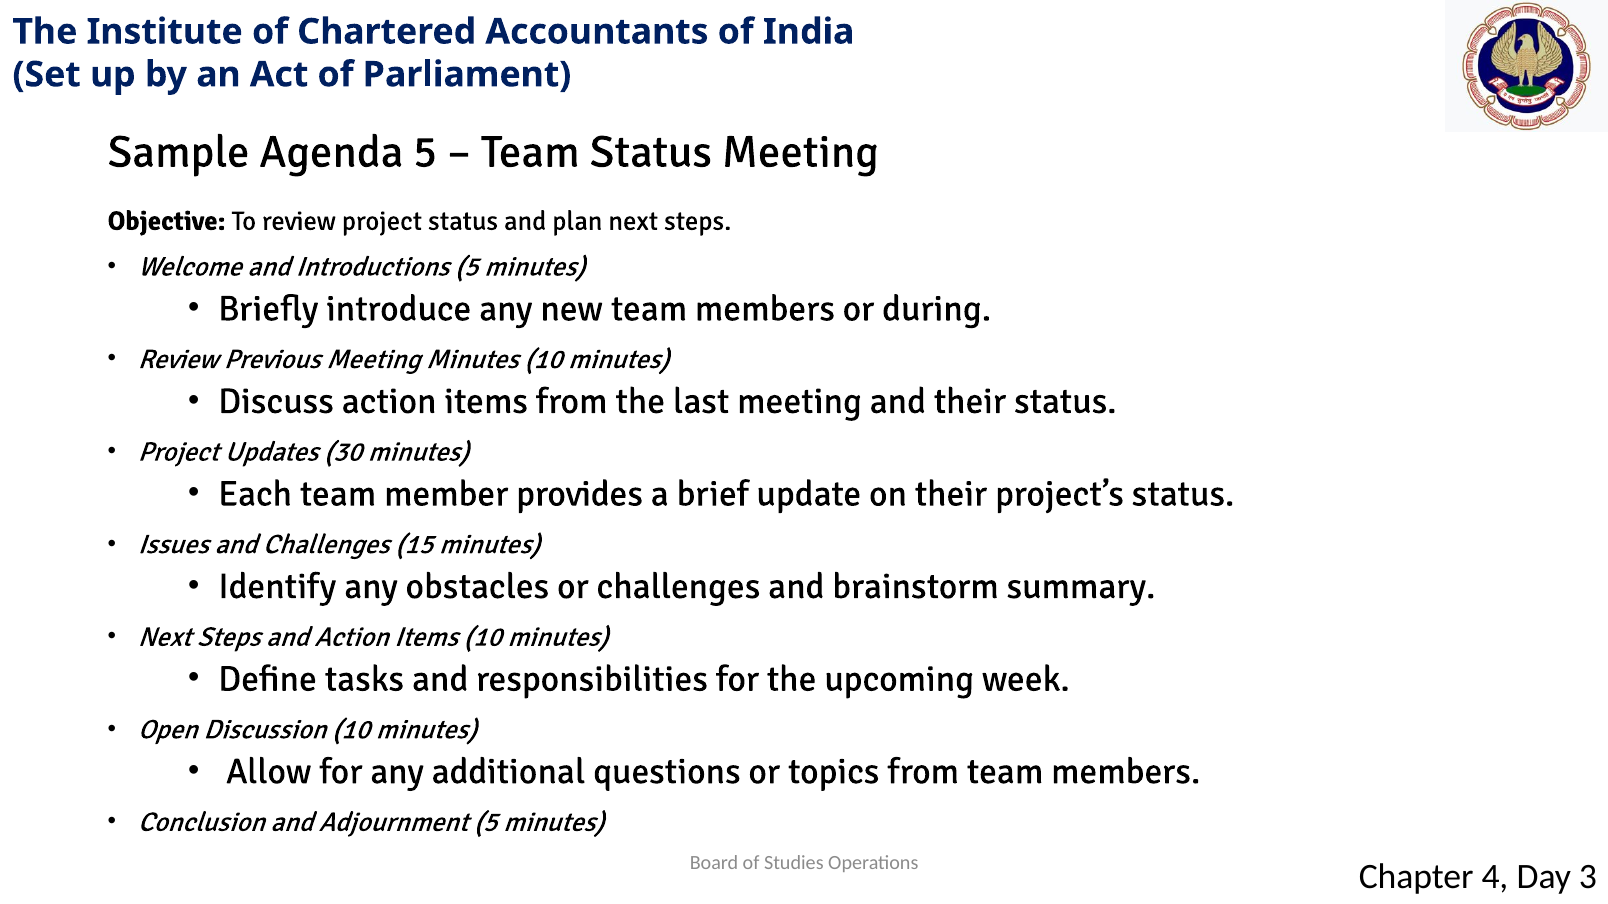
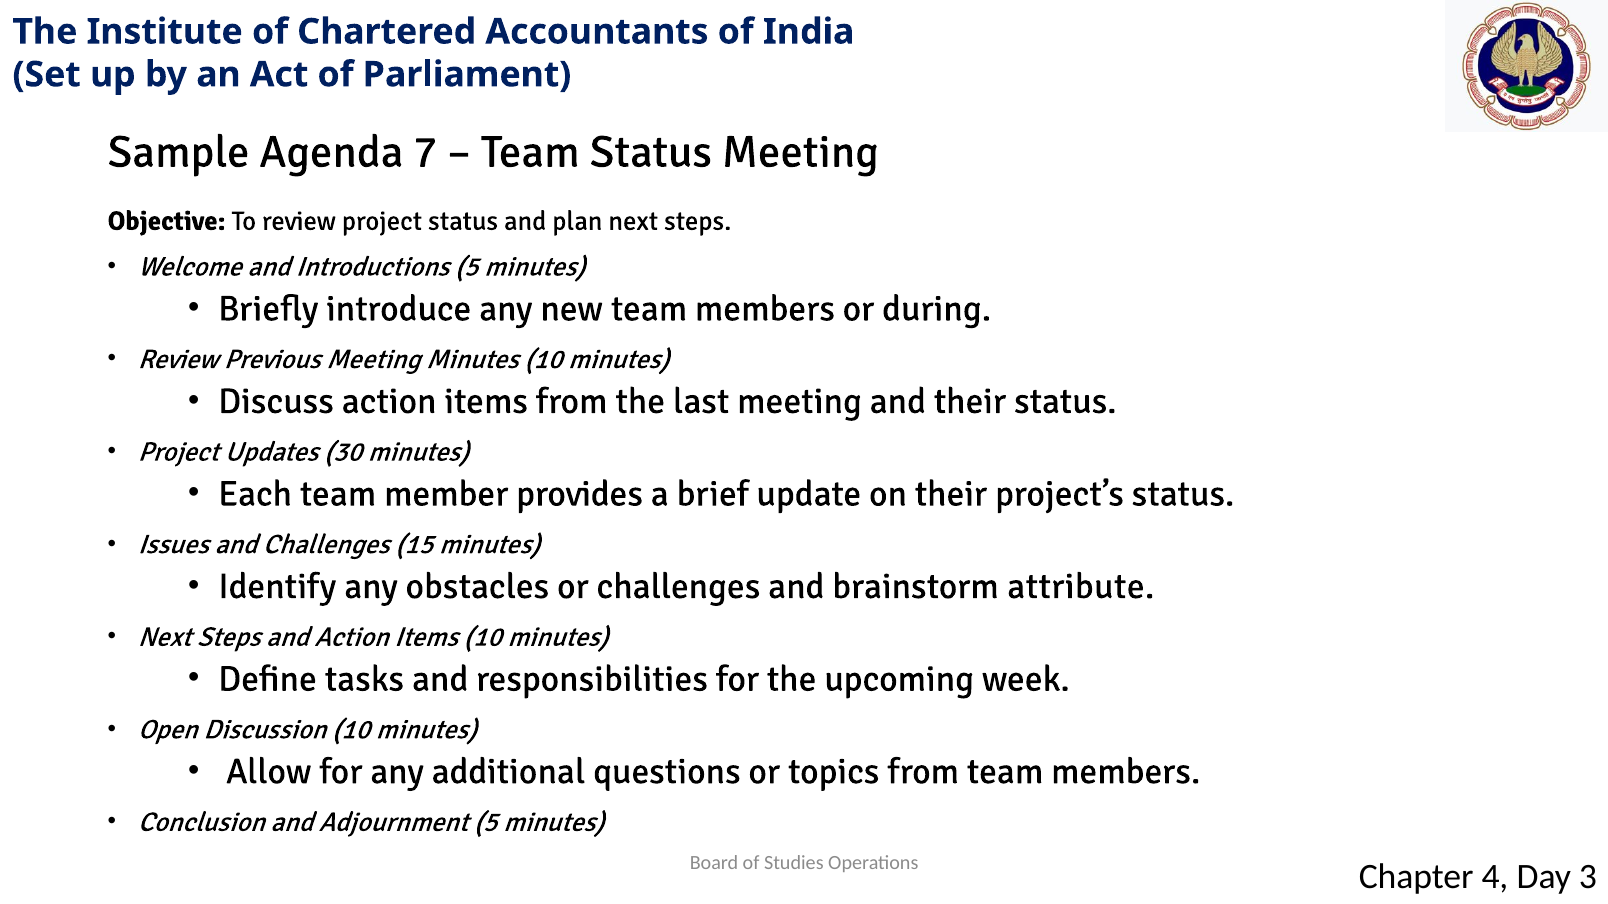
Agenda 5: 5 -> 7
summary: summary -> attribute
